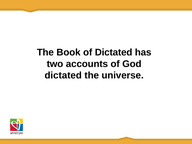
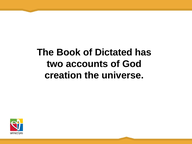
dictated at (63, 75): dictated -> creation
